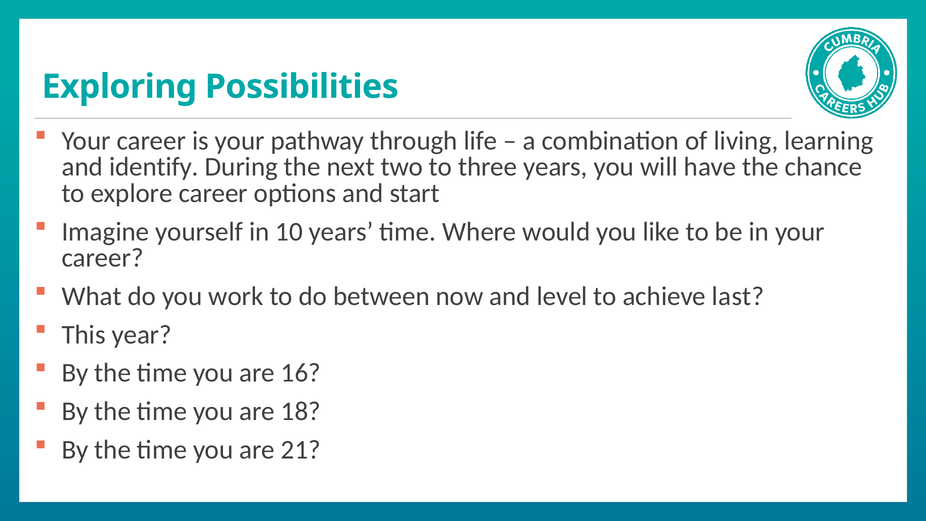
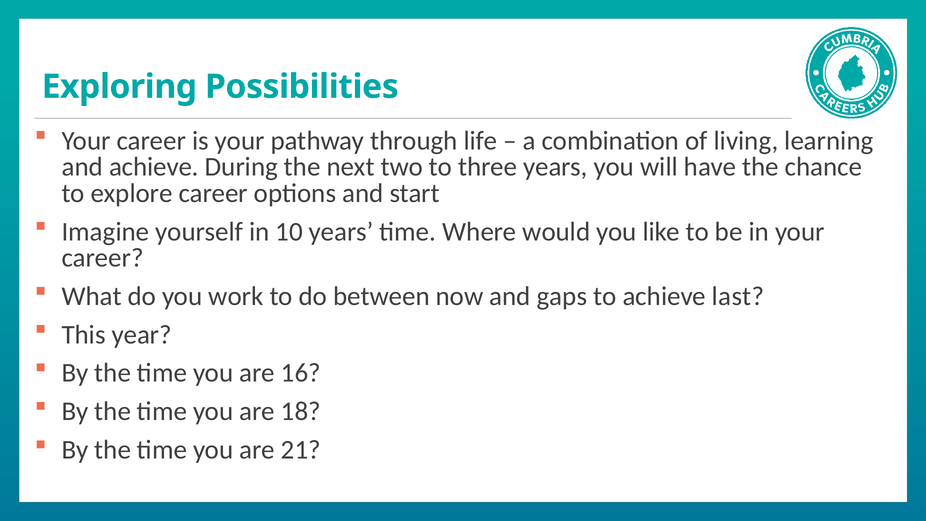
and identify: identify -> achieve
level: level -> gaps
